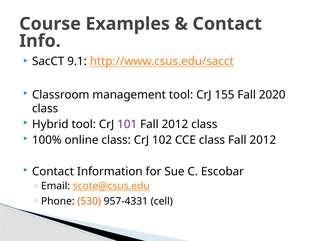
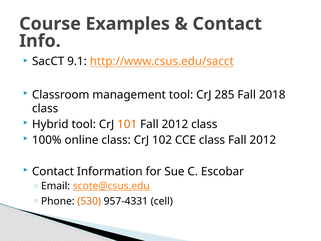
155: 155 -> 285
2020: 2020 -> 2018
101 colour: purple -> orange
